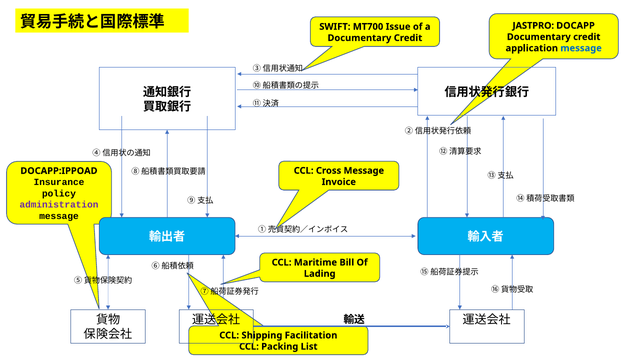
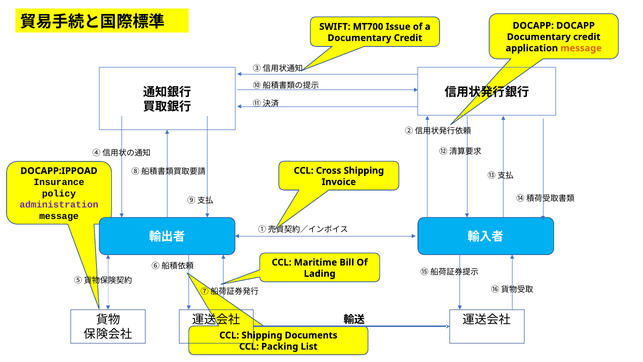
JASTPRO at (533, 26): JASTPRO -> DOCAPP
message at (581, 48) colour: blue -> orange
Cross Message: Message -> Shipping
Facilitation: Facilitation -> Documents
